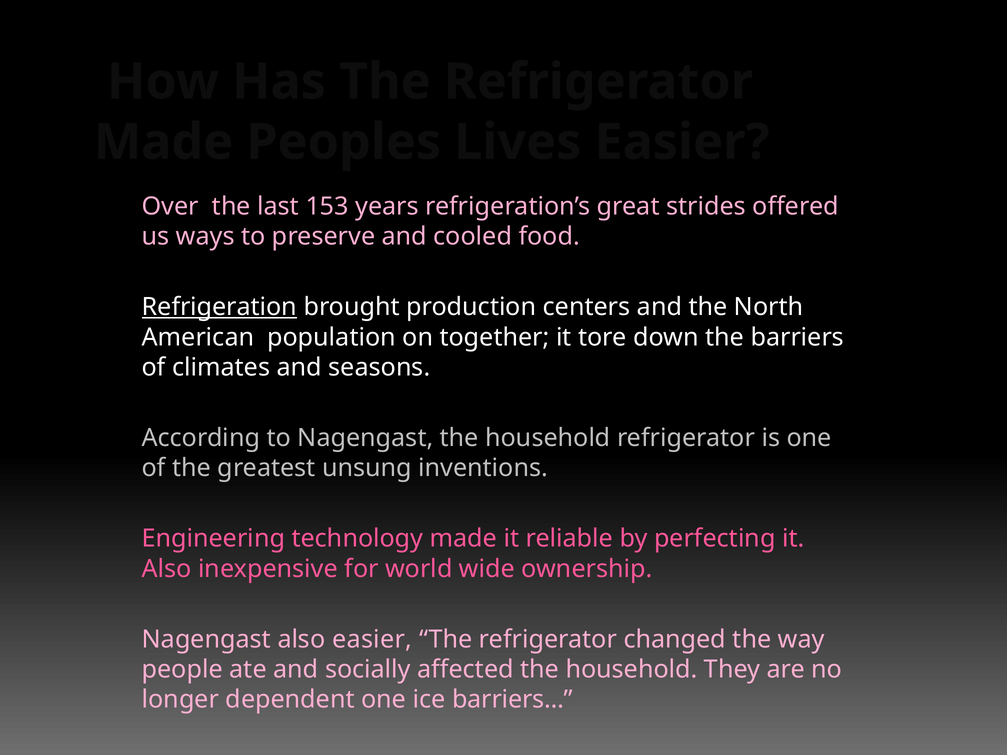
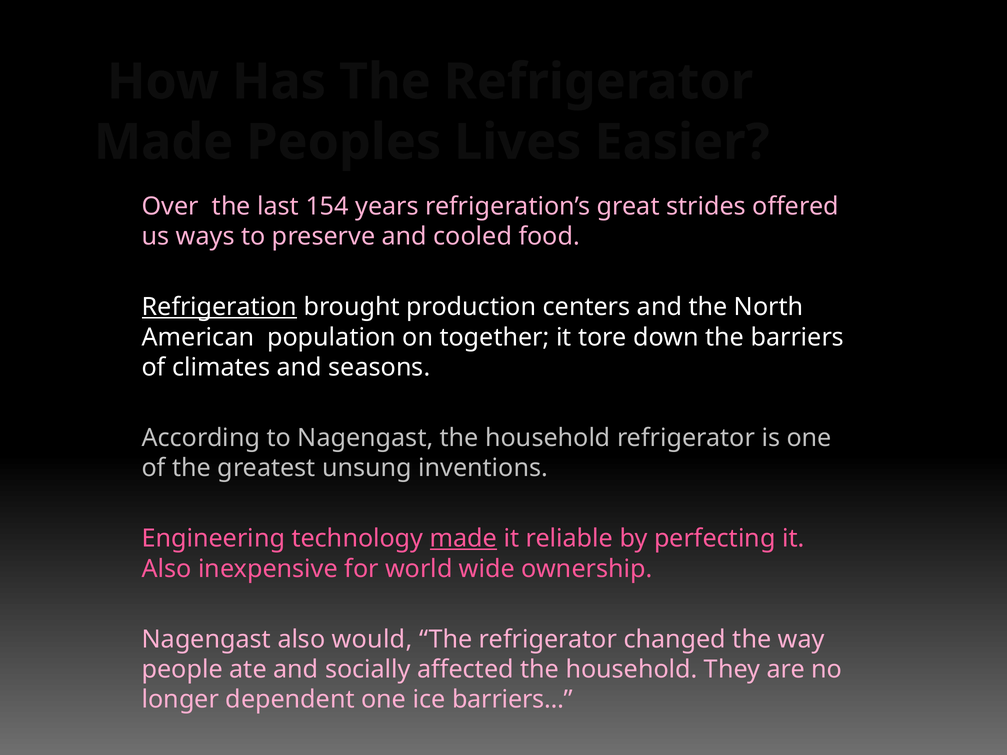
153: 153 -> 154
made at (463, 539) underline: none -> present
also easier: easier -> would
